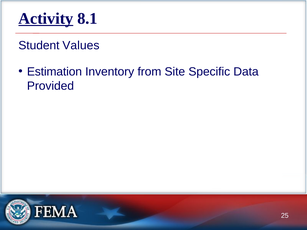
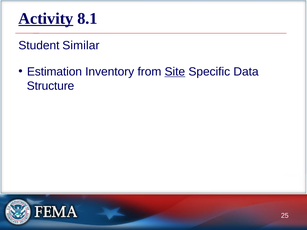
Values: Values -> Similar
Site underline: none -> present
Provided: Provided -> Structure
